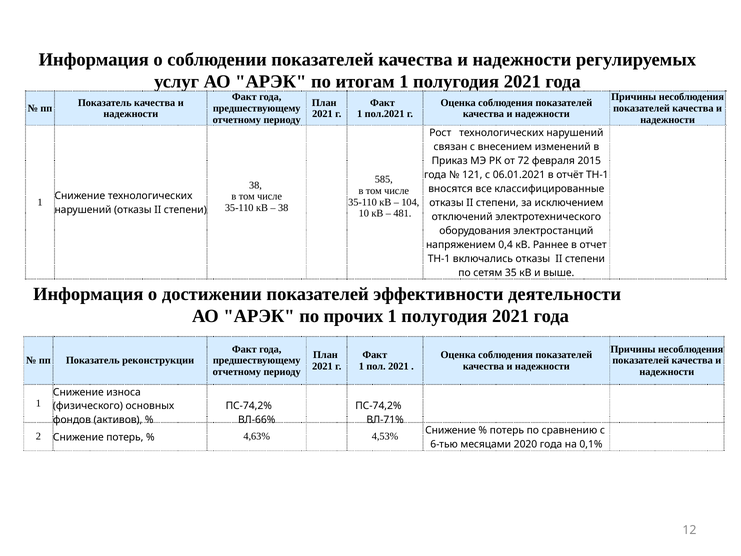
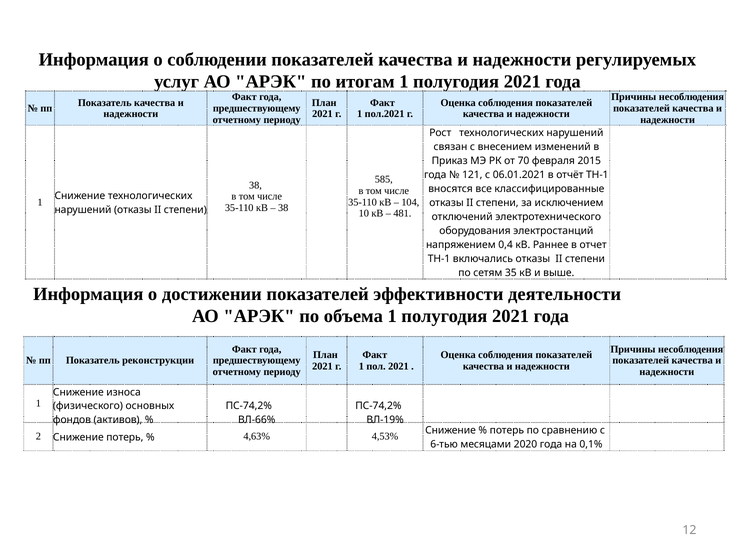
72: 72 -> 70
прочих: прочих -> объема
ВЛ-71%: ВЛ-71% -> ВЛ-19%
